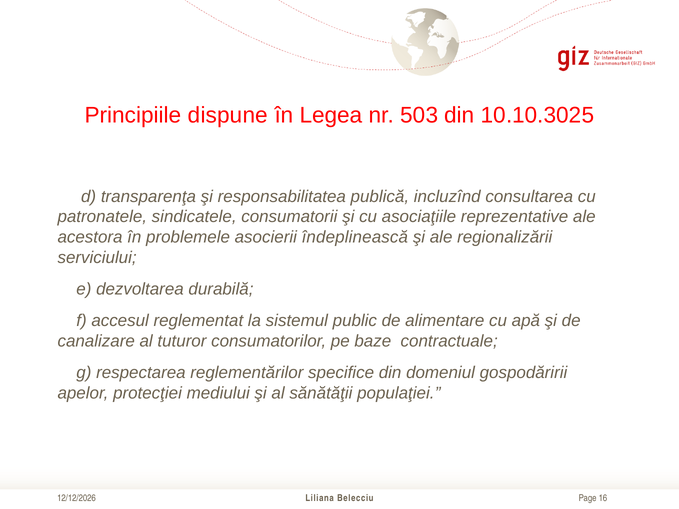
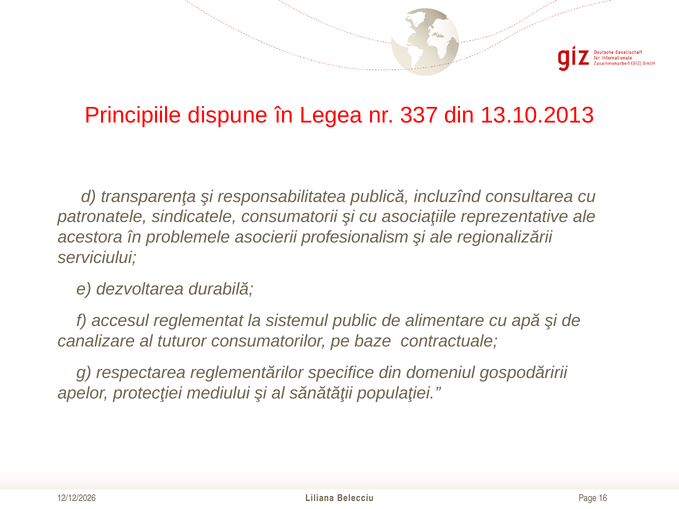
503: 503 -> 337
10.10.3025: 10.10.3025 -> 13.10.2013
îndeplinească: îndeplinească -> profesionalism
